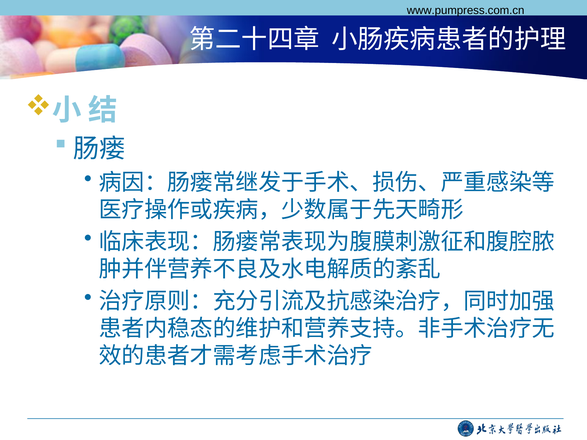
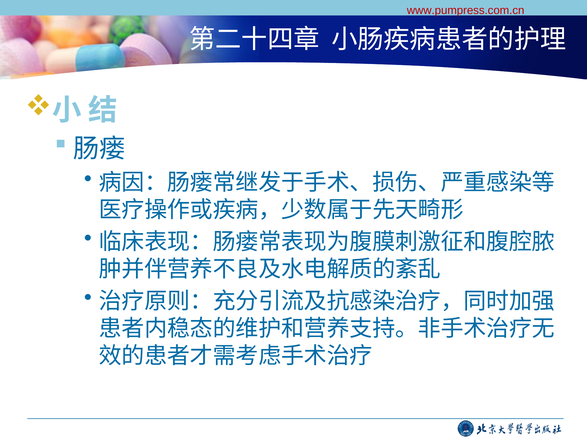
www.pumpress.com.cn colour: black -> red
